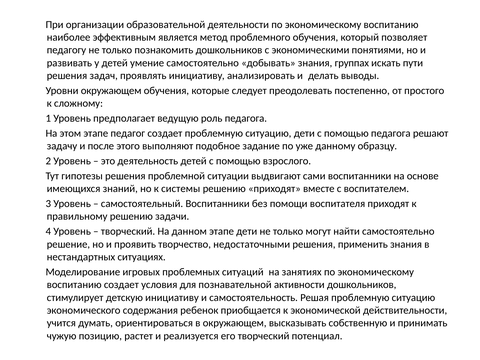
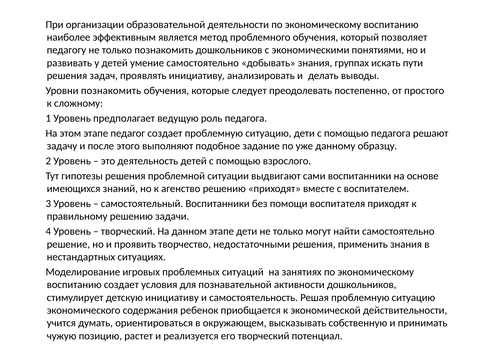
Уровни окружающем: окружающем -> познакомить
системы: системы -> агенство
